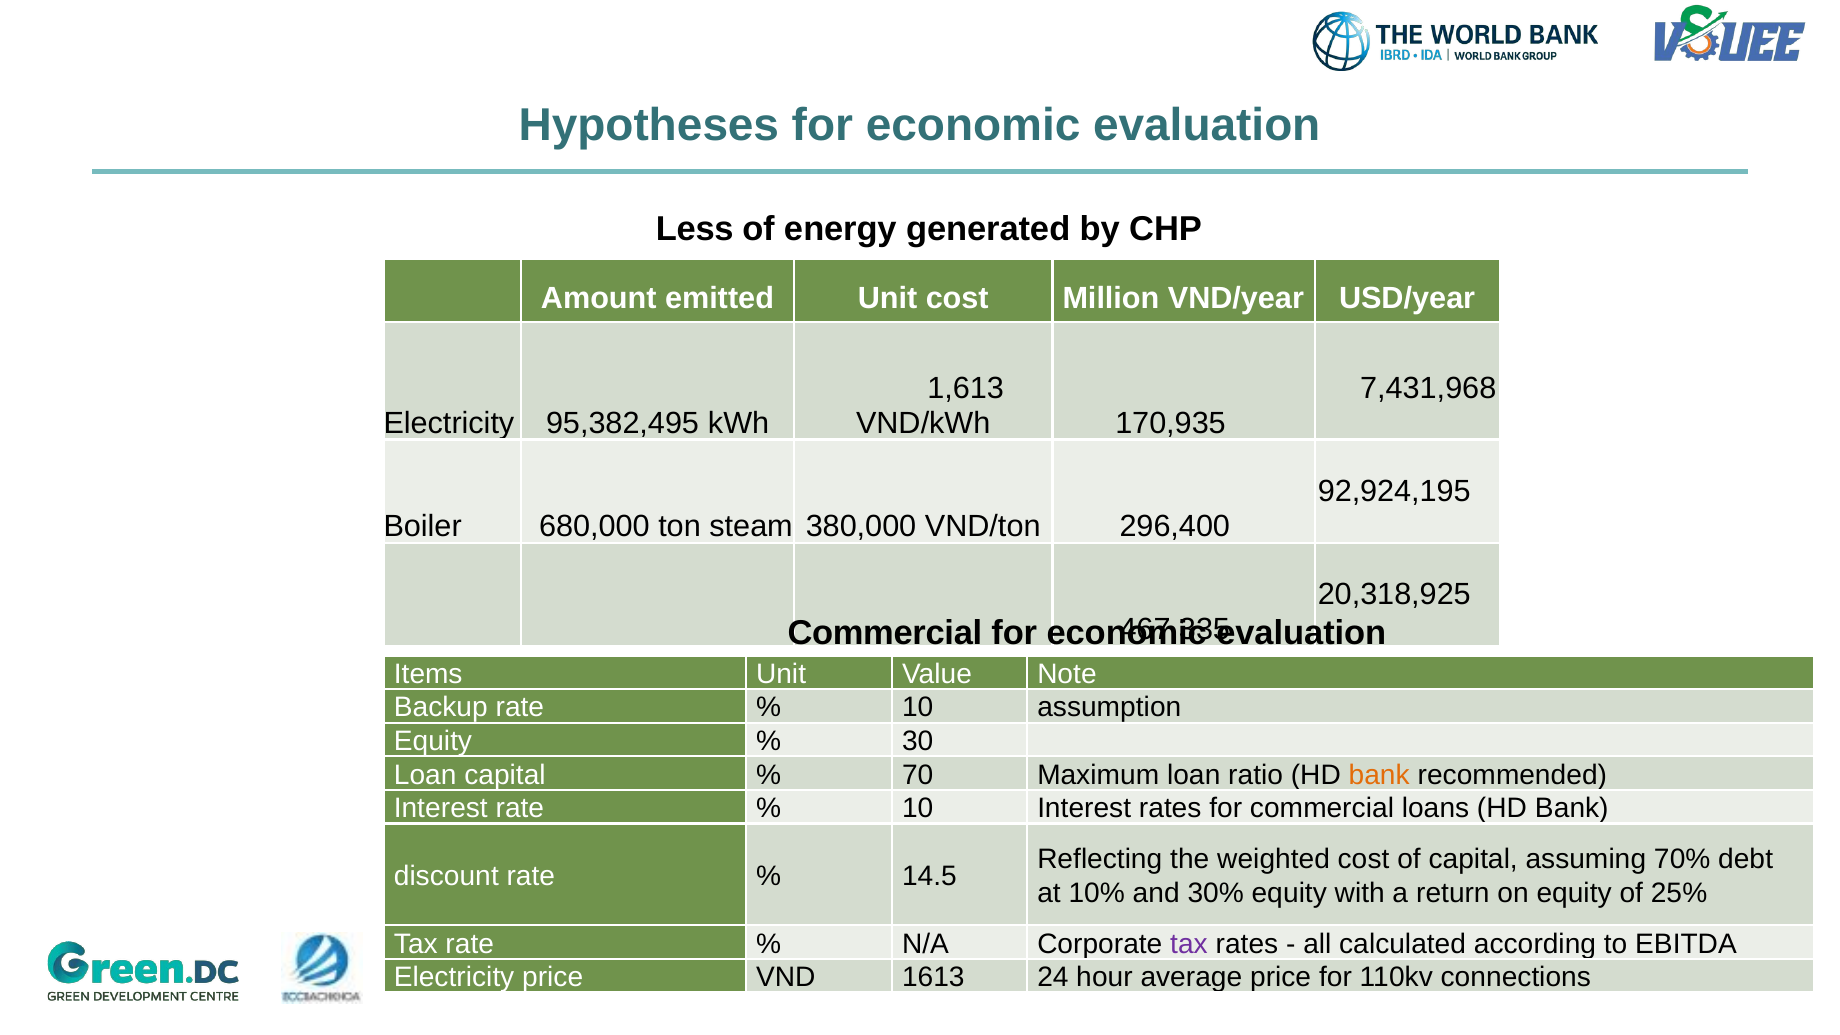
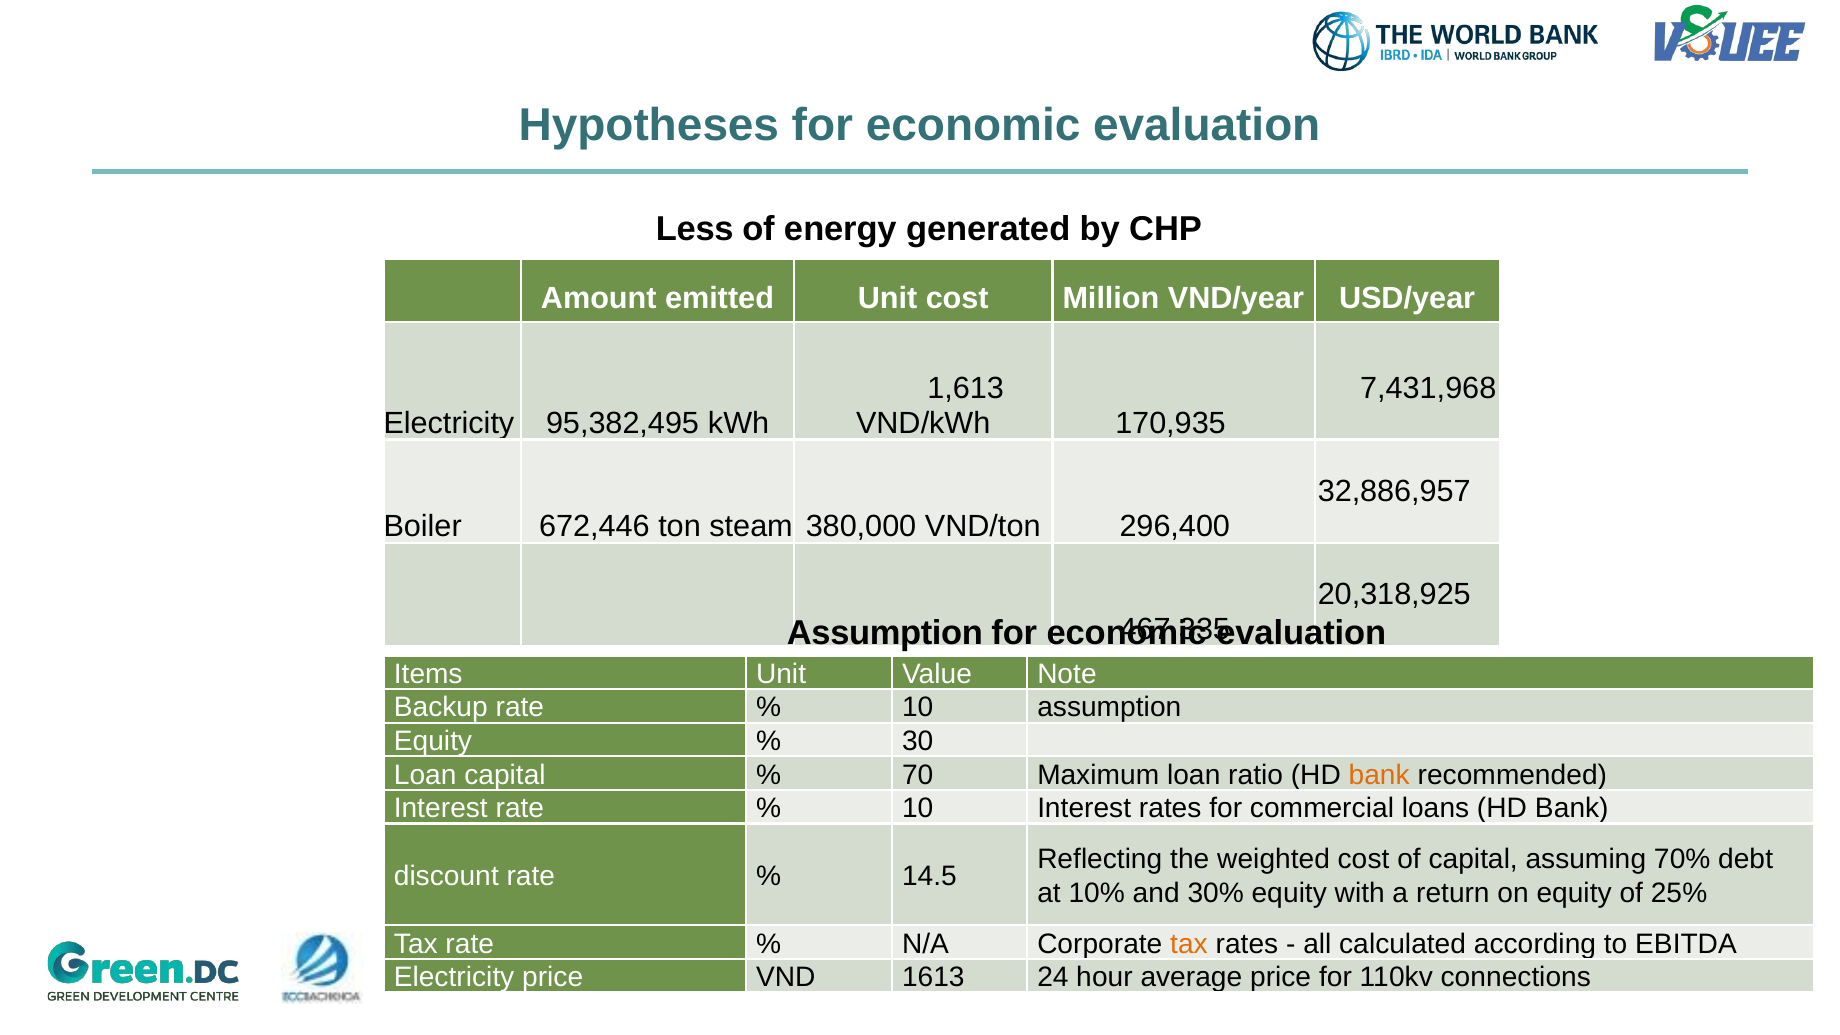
92,924,195: 92,924,195 -> 32,886,957
680,000: 680,000 -> 672,446
Commercial at (885, 633): Commercial -> Assumption
tax at (1189, 944) colour: purple -> orange
